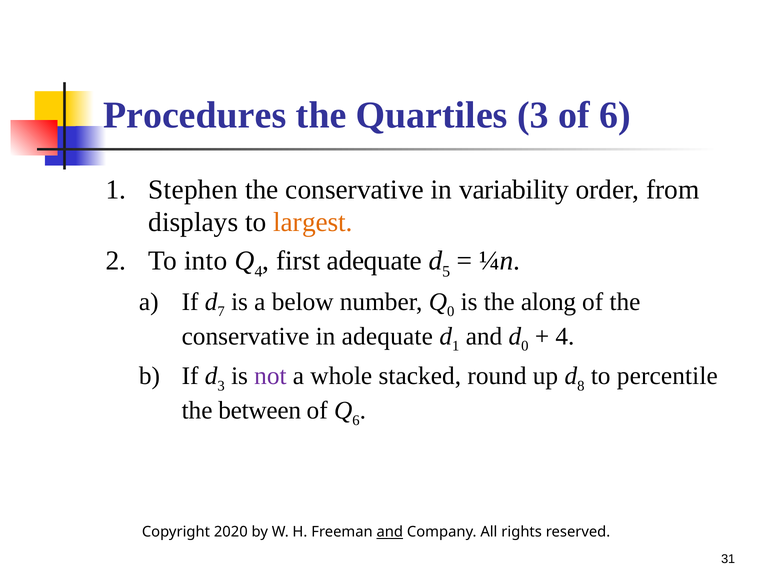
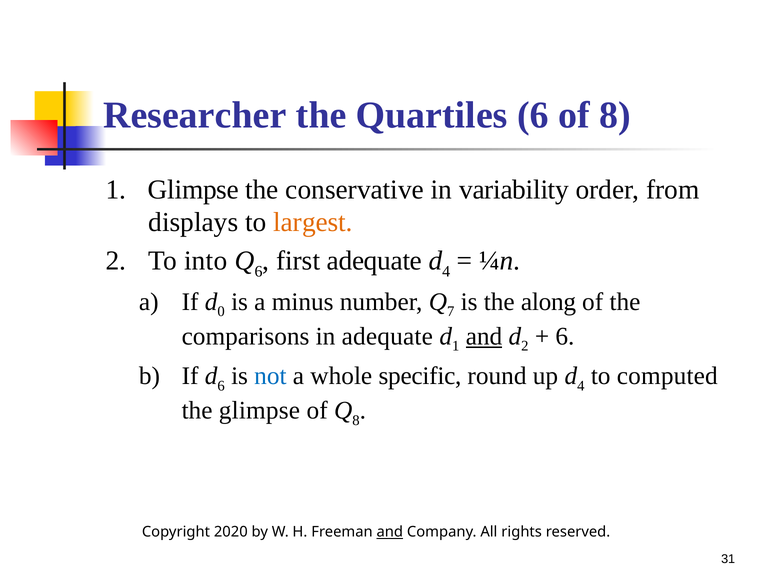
Procedures: Procedures -> Researcher
Quartiles 3: 3 -> 6
of 6: 6 -> 8
1 Stephen: Stephen -> Glimpse
4 at (259, 271): 4 -> 6
5 at (446, 271): 5 -> 4
7: 7 -> 0
below: below -> minus
0 at (451, 312): 0 -> 7
conservative at (246, 336): conservative -> comparisons
and at (484, 336) underline: none -> present
0 at (525, 346): 0 -> 2
4 at (565, 336): 4 -> 6
3 at (221, 386): 3 -> 6
not colour: purple -> blue
stacked: stacked -> specific
8 at (581, 386): 8 -> 4
percentile: percentile -> computed
the between: between -> glimpse
6 at (356, 420): 6 -> 8
